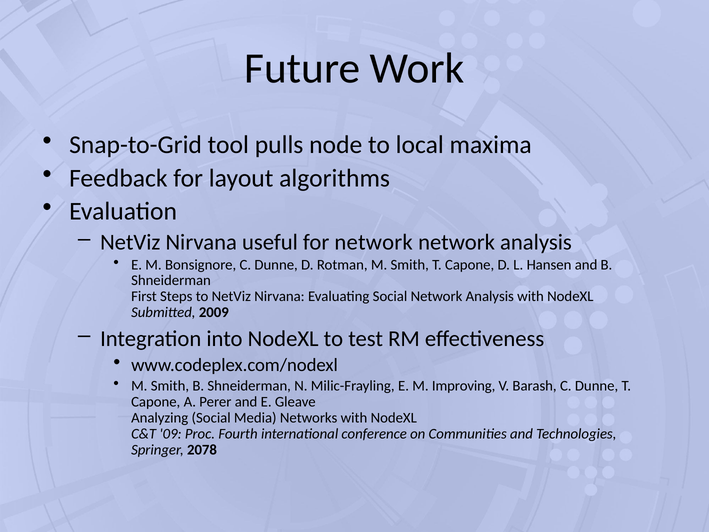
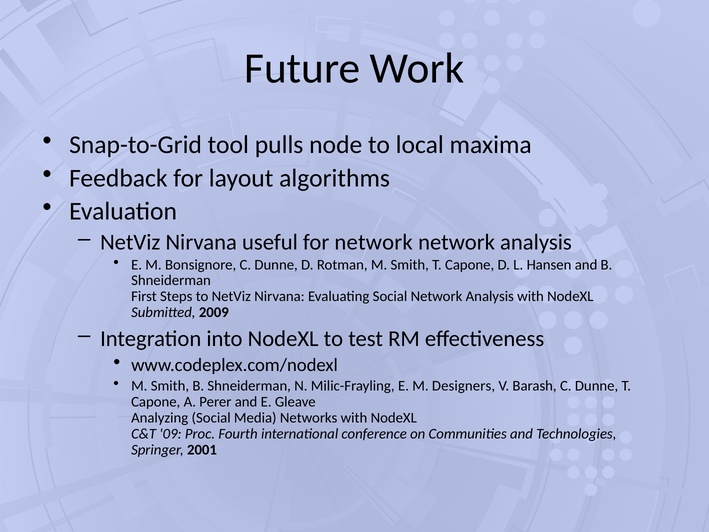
Improving: Improving -> Designers
2078: 2078 -> 2001
